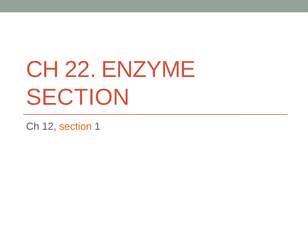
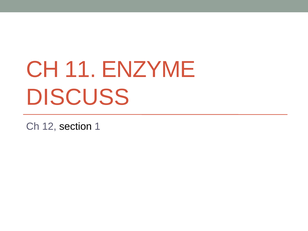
22: 22 -> 11
SECTION at (78, 97): SECTION -> DISCUSS
section at (75, 126) colour: orange -> black
